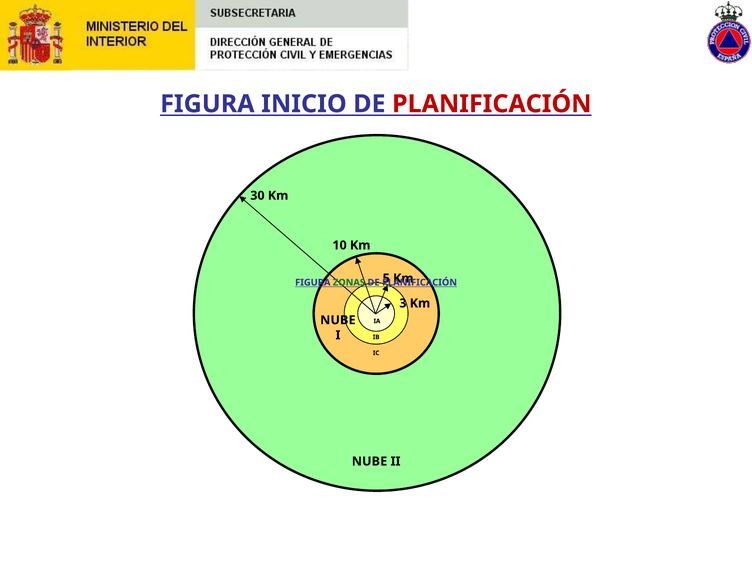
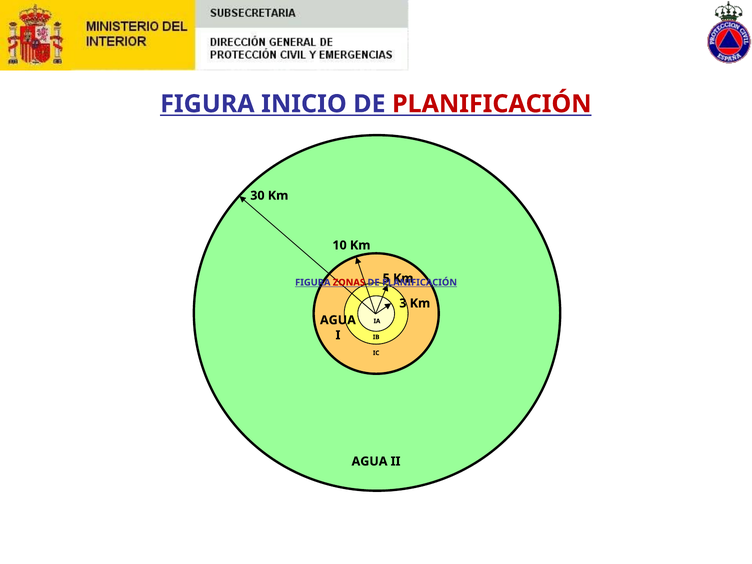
ZONAS colour: green -> red
NUBE at (338, 320): NUBE -> AGUA
NUBE at (369, 461): NUBE -> AGUA
